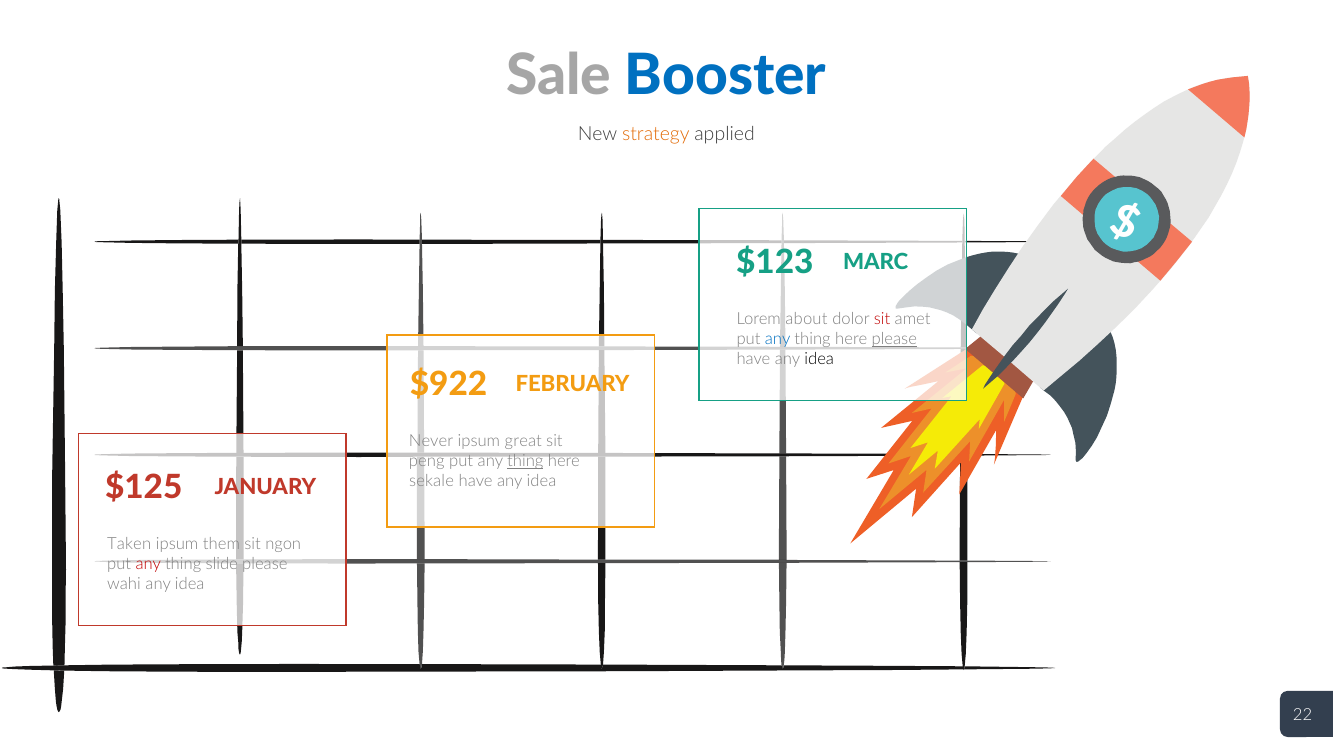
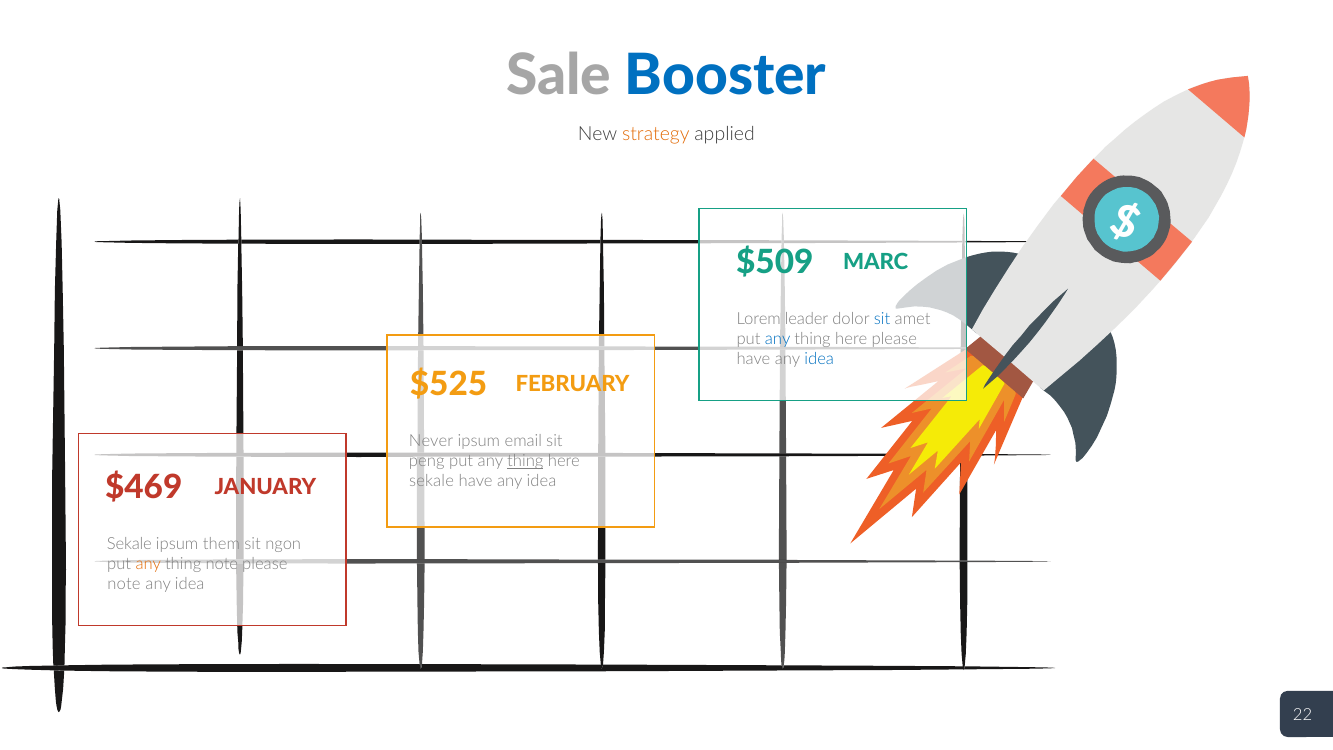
$123: $123 -> $509
about: about -> leader
sit at (882, 319) colour: red -> blue
please at (894, 339) underline: present -> none
idea at (819, 359) colour: black -> blue
$922: $922 -> $525
great: great -> email
$125: $125 -> $469
Taken at (129, 544): Taken -> Sekale
any at (148, 564) colour: red -> orange
thing slide: slide -> note
wahi at (124, 584): wahi -> note
